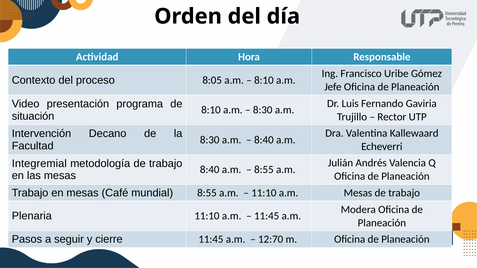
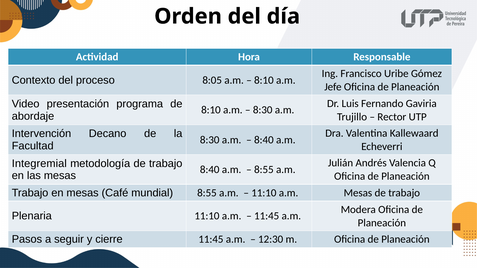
situación: situación -> abordaje
12:70: 12:70 -> 12:30
